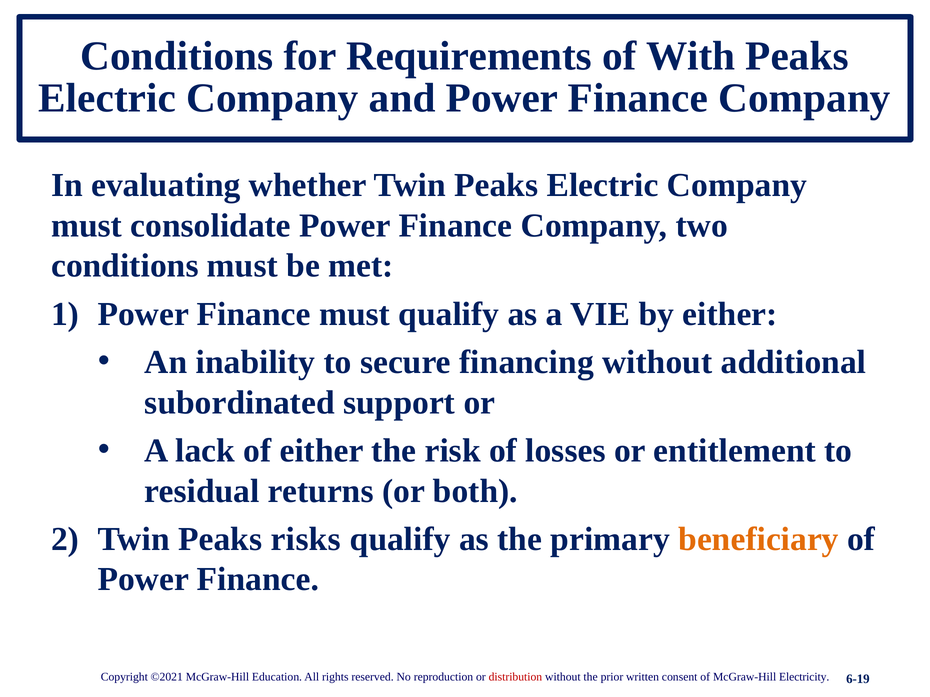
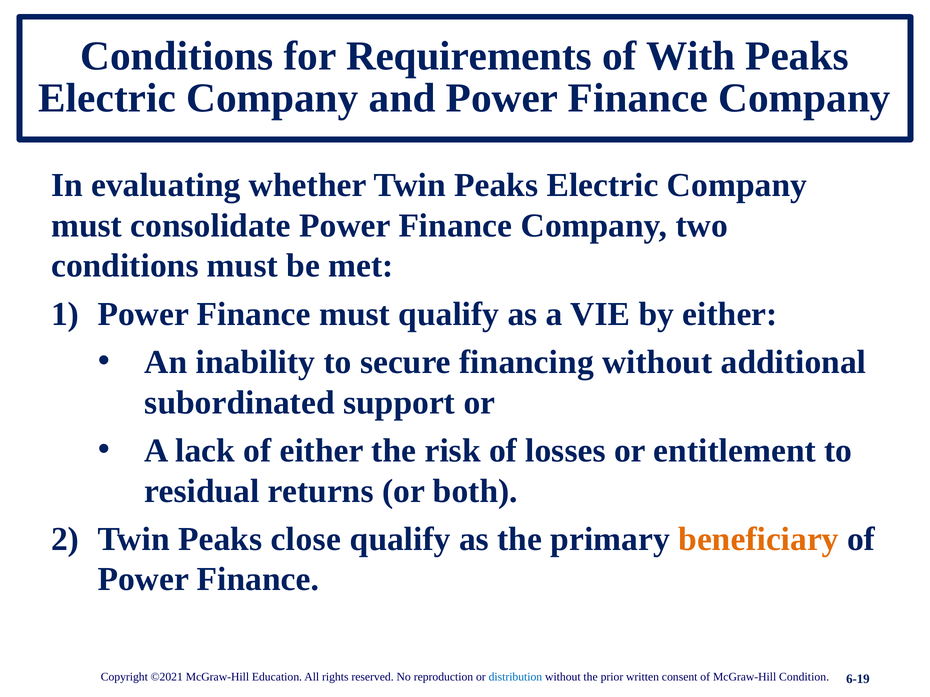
risks: risks -> close
distribution colour: red -> blue
Electricity: Electricity -> Condition
